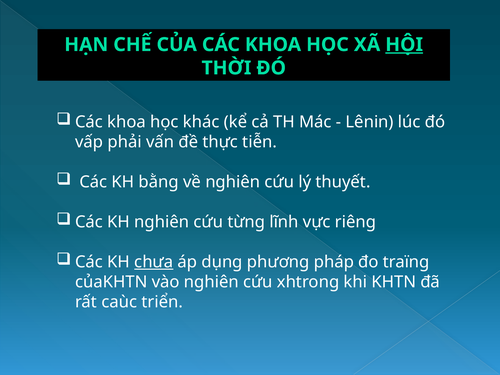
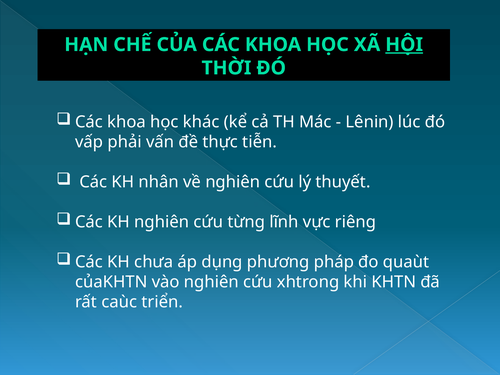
bằng: bằng -> nhân
chưa underline: present -> none
traïng: traïng -> quaùt
